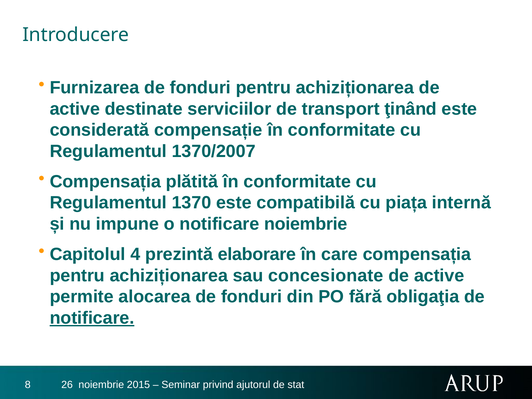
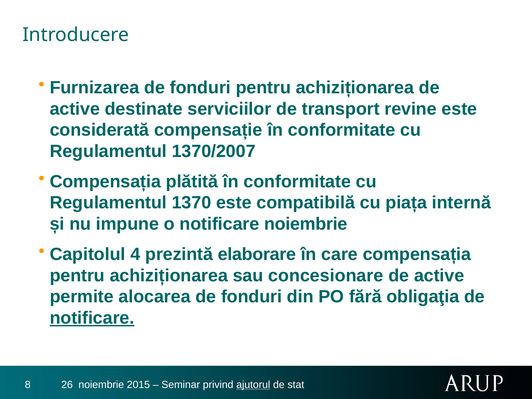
ţinând: ţinând -> revine
concesionate: concesionate -> concesionare
ajutorul underline: none -> present
